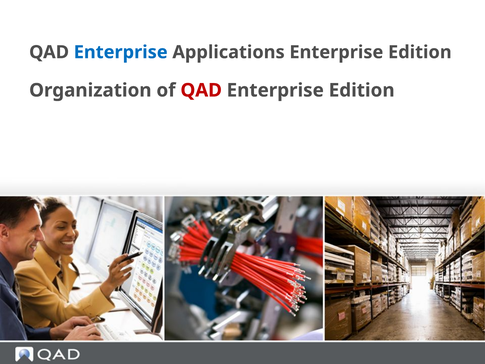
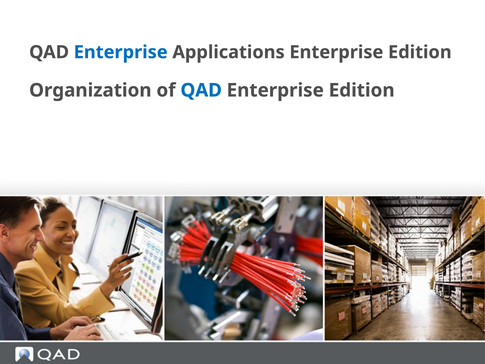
QAD at (201, 90) colour: red -> blue
